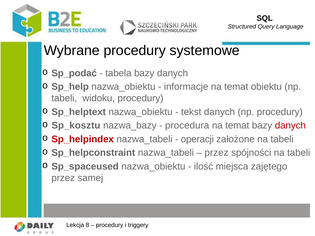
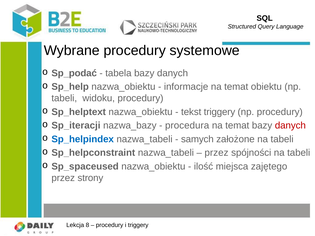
tekst danych: danych -> triggery
Sp_kosztu: Sp_kosztu -> Sp_iteracji
Sp_helpindex colour: red -> blue
operacji: operacji -> samych
samej: samej -> strony
